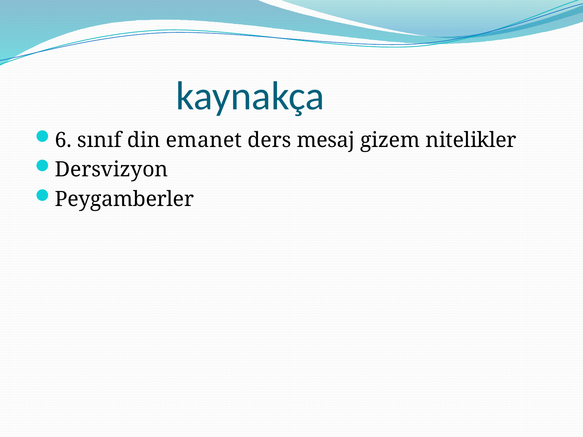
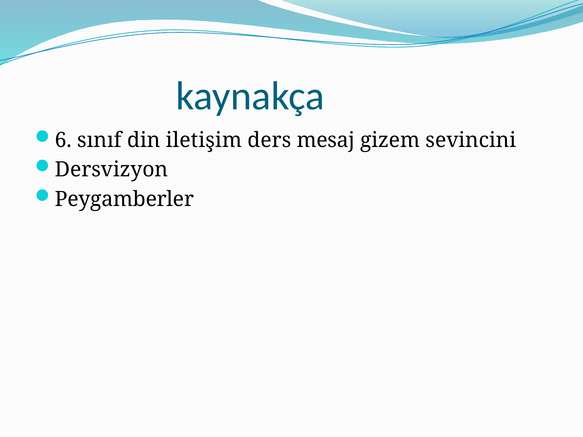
emanet: emanet -> iletişim
nitelikler: nitelikler -> sevincini
